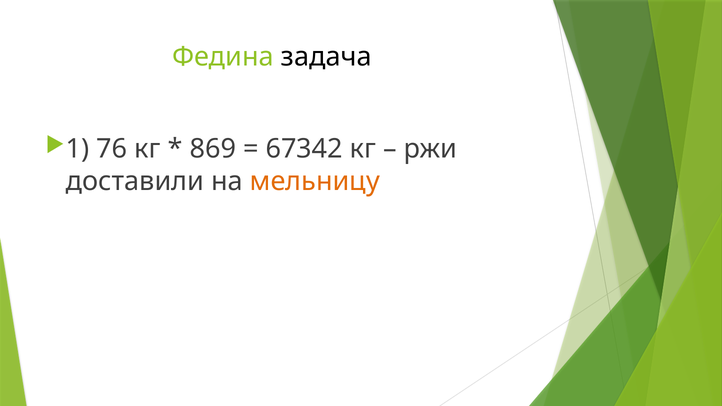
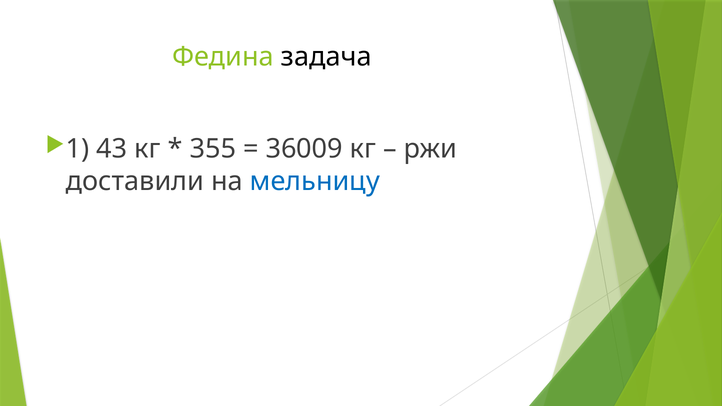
76: 76 -> 43
869: 869 -> 355
67342: 67342 -> 36009
мельницу colour: orange -> blue
